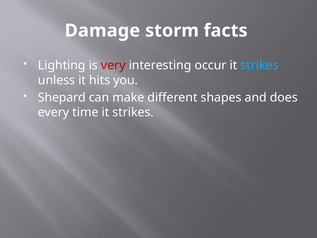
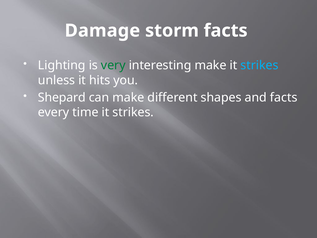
very colour: red -> green
interesting occur: occur -> make
and does: does -> facts
